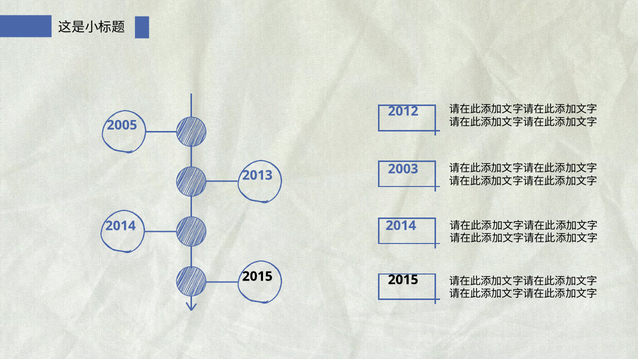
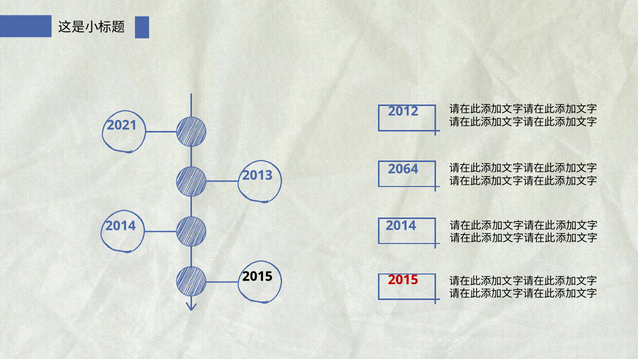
2005: 2005 -> 2021
2003: 2003 -> 2064
2015 at (403, 280) colour: black -> red
